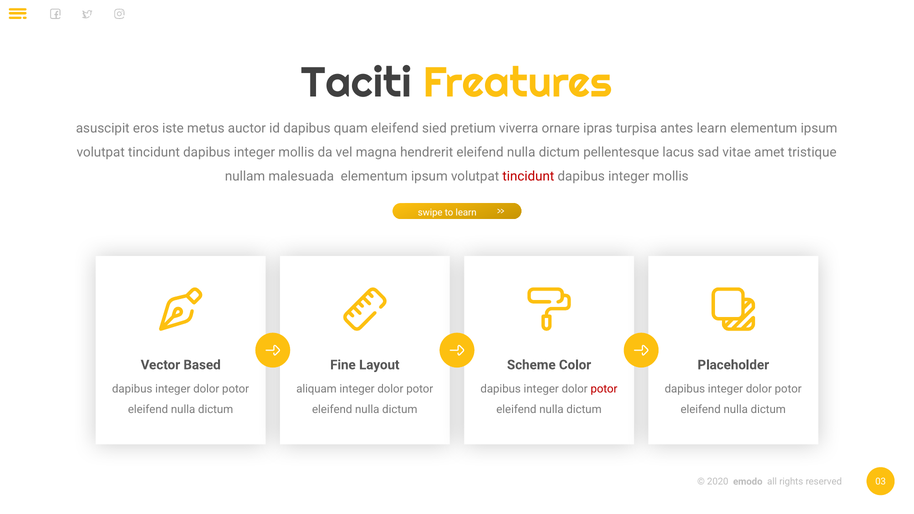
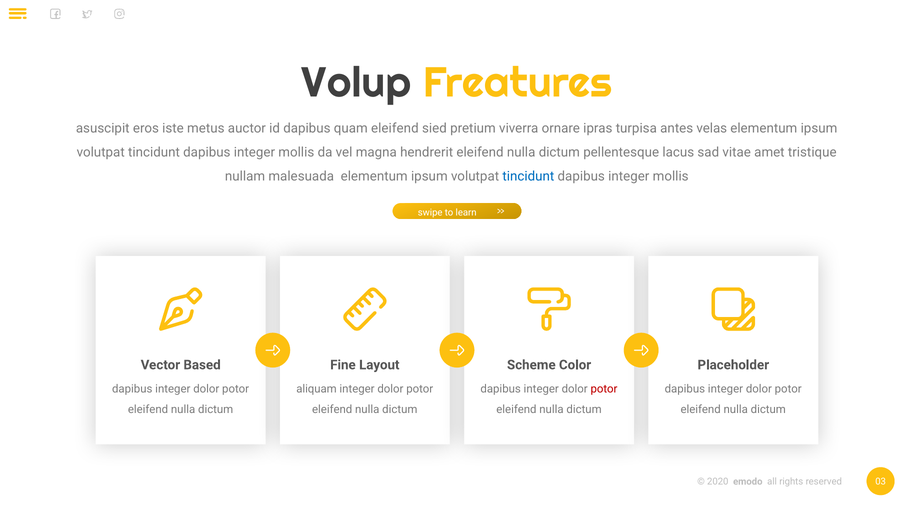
Taciti: Taciti -> Volup
antes learn: learn -> velas
tincidunt at (528, 176) colour: red -> blue
